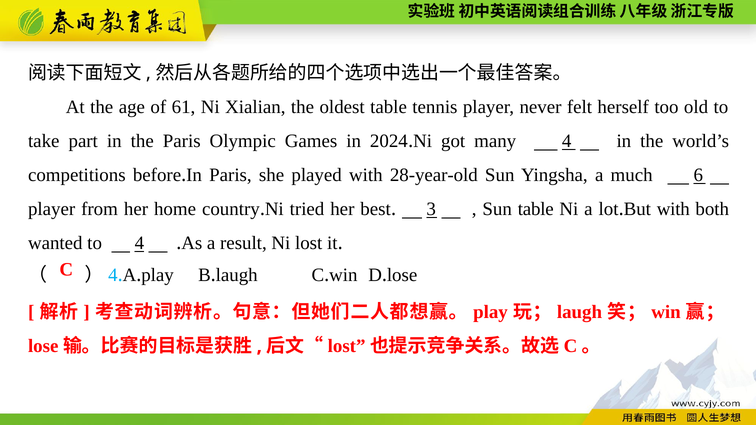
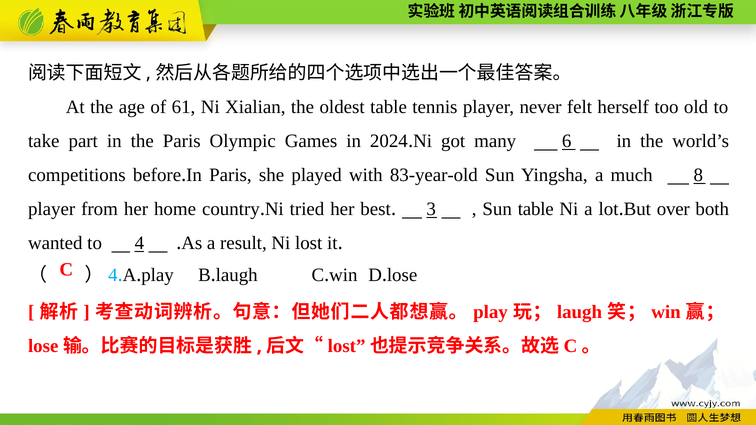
many 4: 4 -> 6
28-year-old: 28-year-old -> 83-year-old
6: 6 -> 8
with at (673, 209): with -> over
